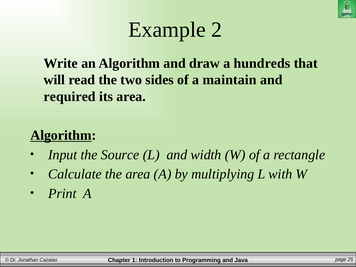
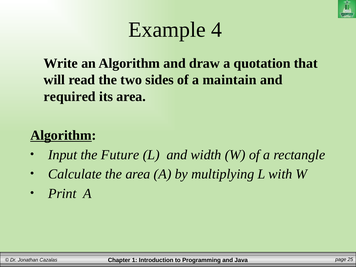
2: 2 -> 4
hundreds: hundreds -> quotation
Source: Source -> Future
